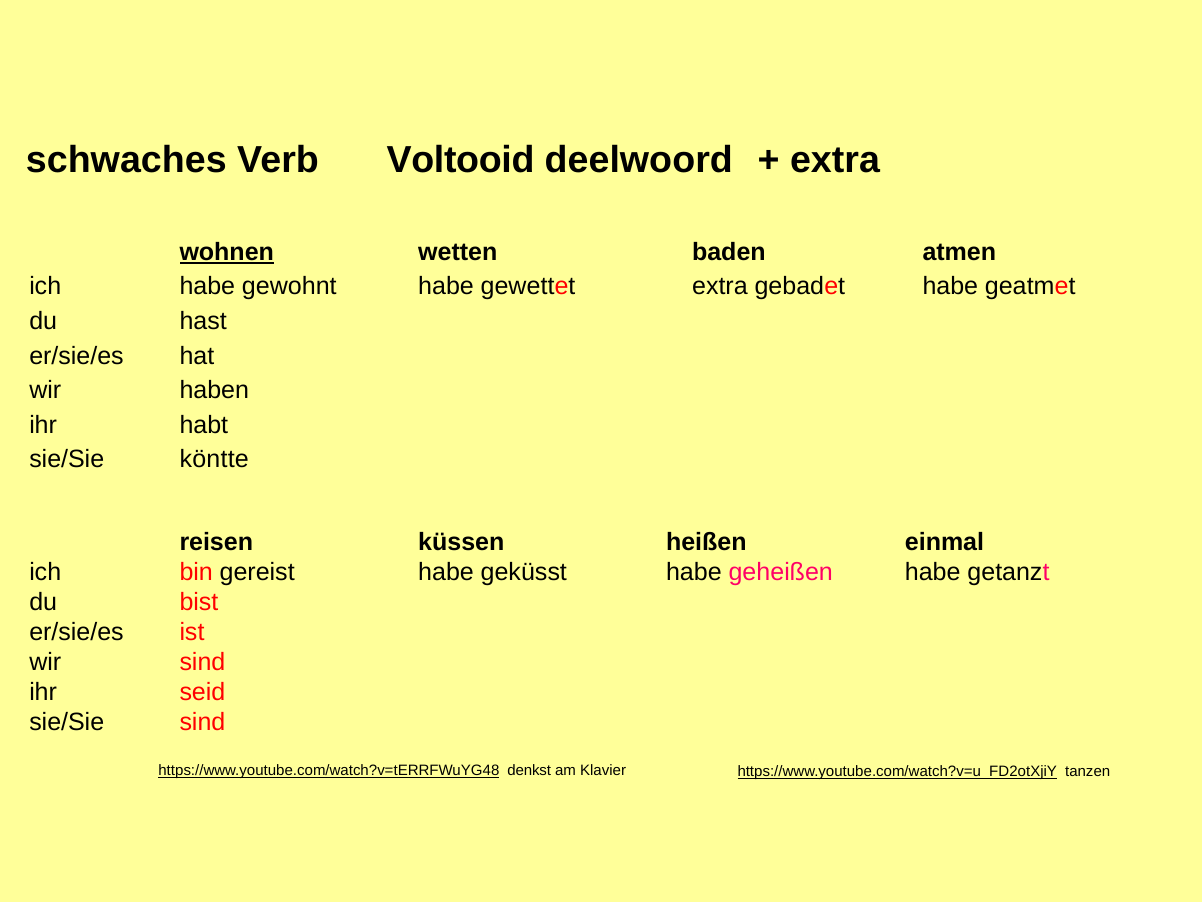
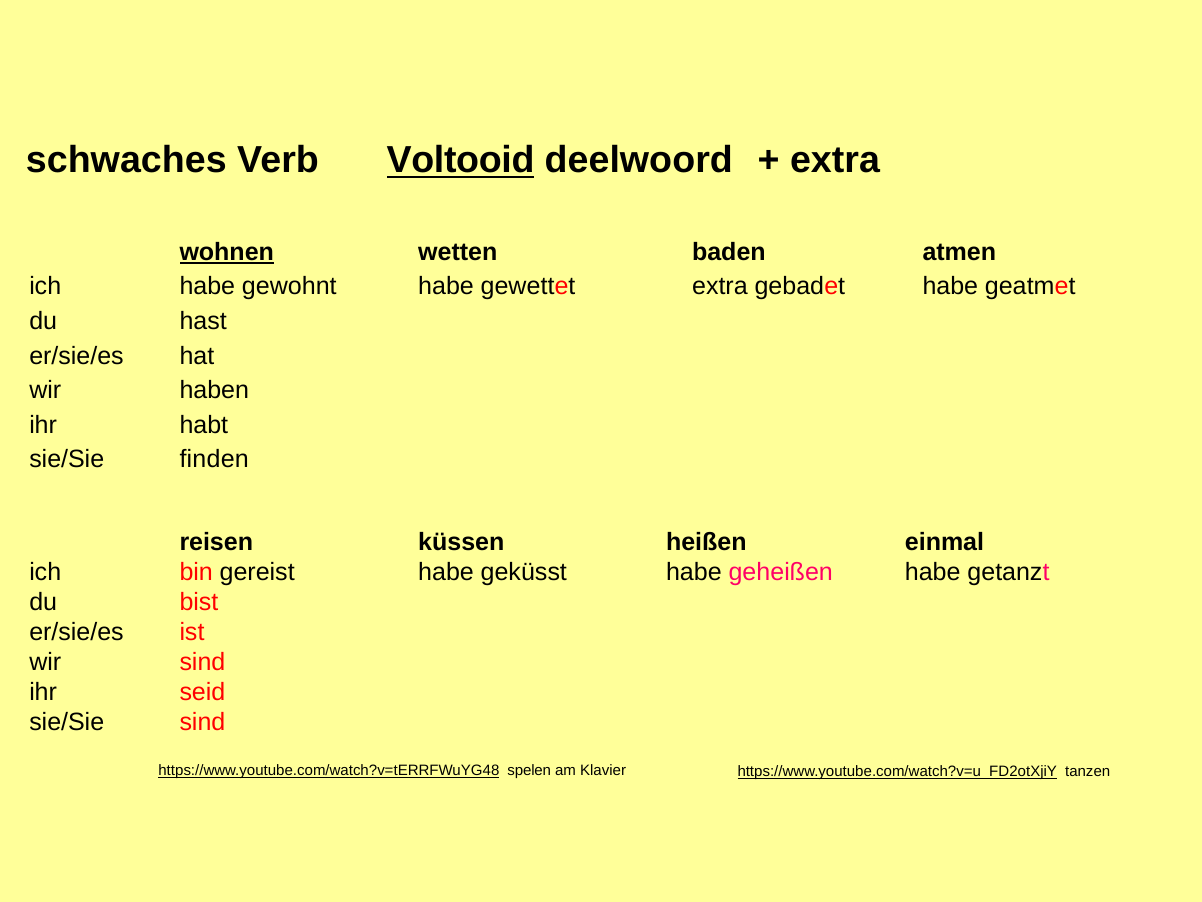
Voltooid underline: none -> present
köntte: köntte -> finden
denkst: denkst -> spelen
